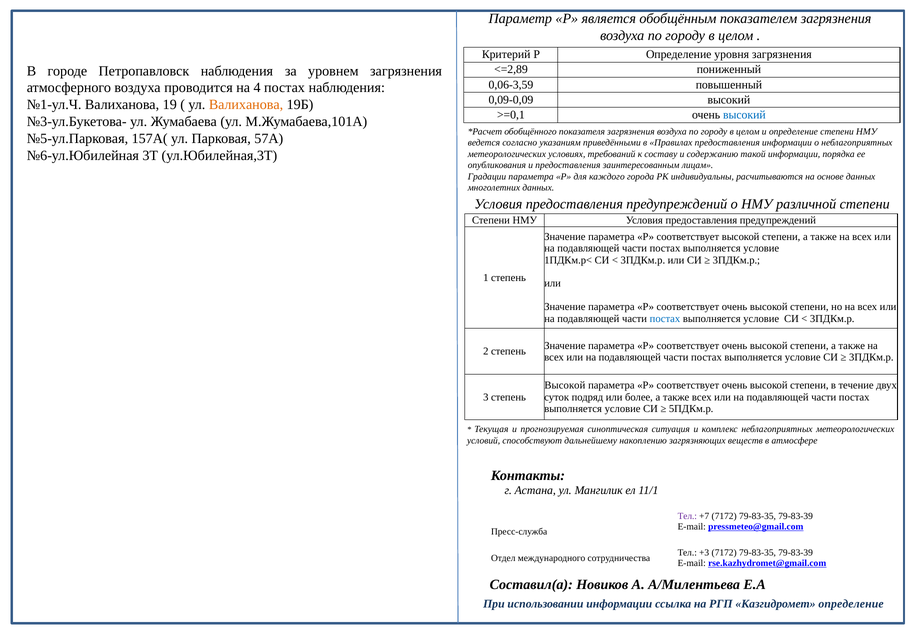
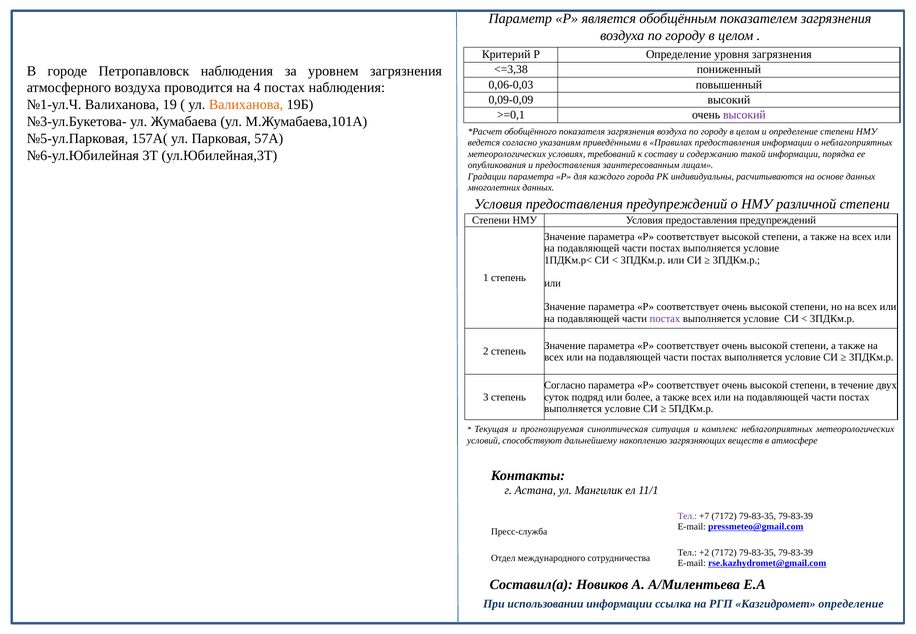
<=2,89: <=2,89 -> <=3,38
0,06-3,59: 0,06-3,59 -> 0,06-0,03
высокий at (744, 115) colour: blue -> purple
постах at (665, 319) colour: blue -> purple
Высокой at (565, 386): Высокой -> Согласно
+3: +3 -> +2
